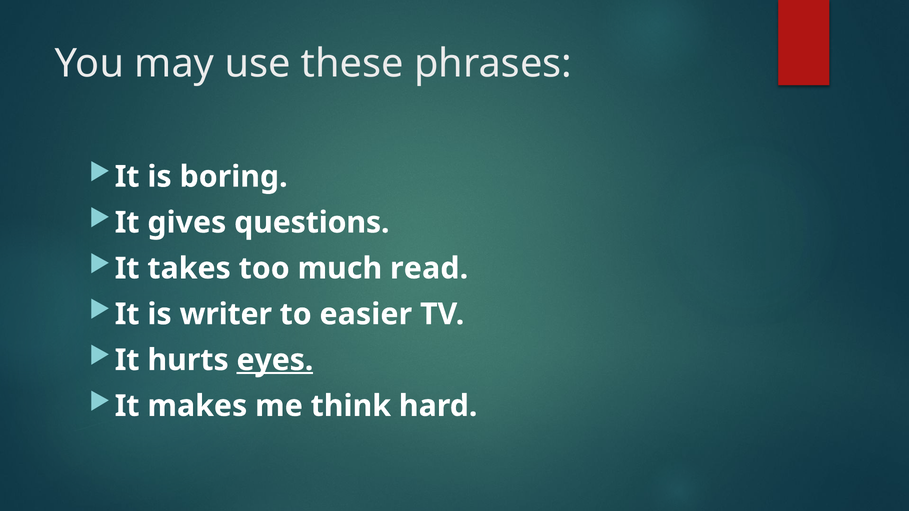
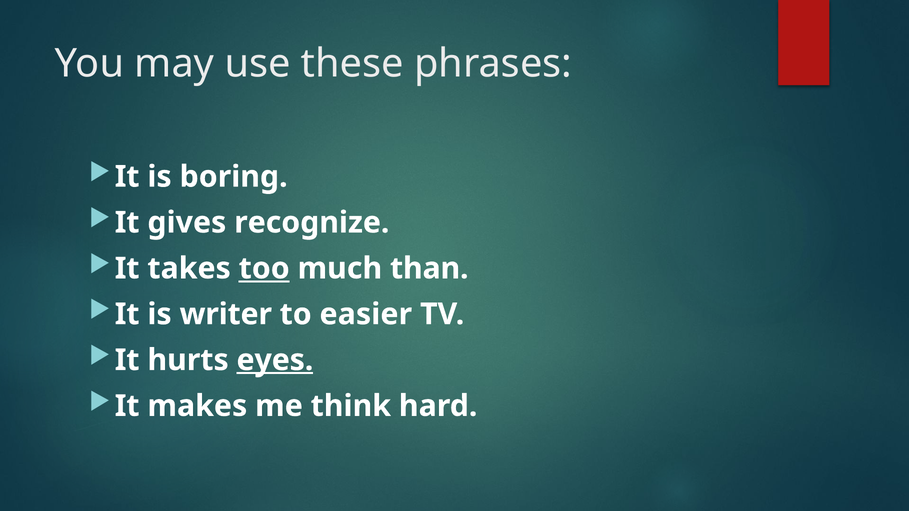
questions: questions -> recognize
too underline: none -> present
read: read -> than
